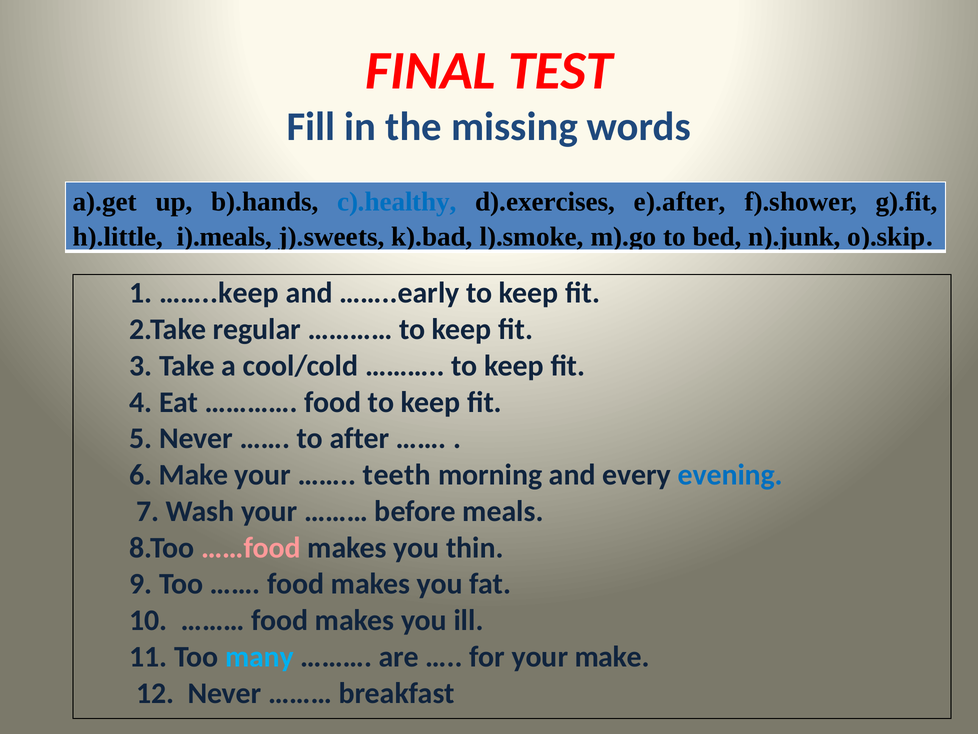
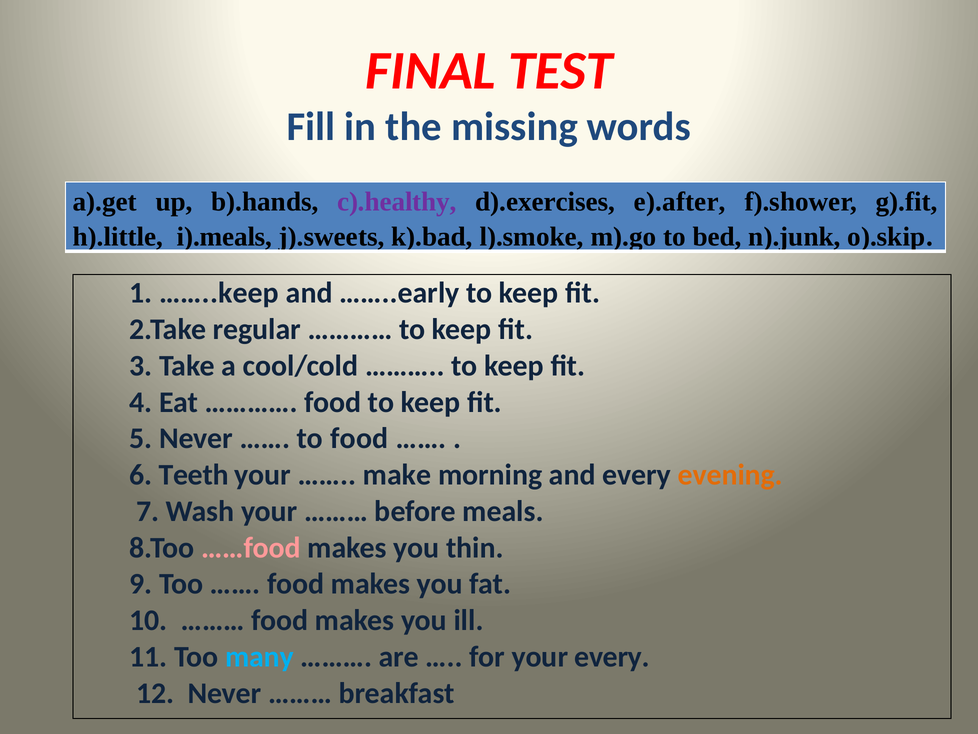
c).healthy colour: blue -> purple
to after: after -> food
6 Make: Make -> Teeth
teeth: teeth -> make
evening colour: blue -> orange
your make: make -> every
